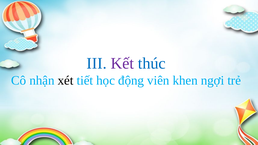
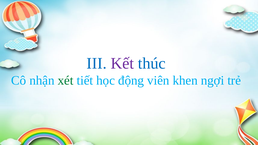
xét colour: black -> green
